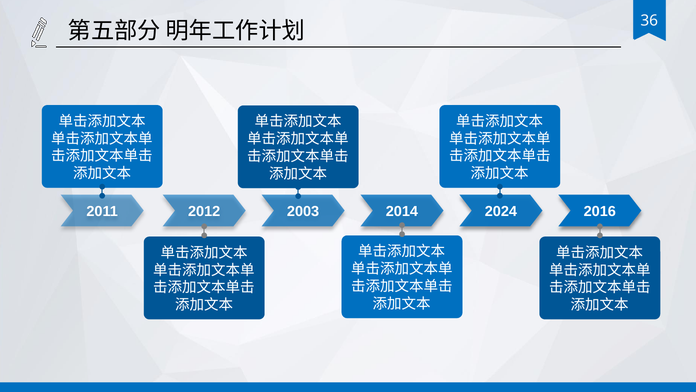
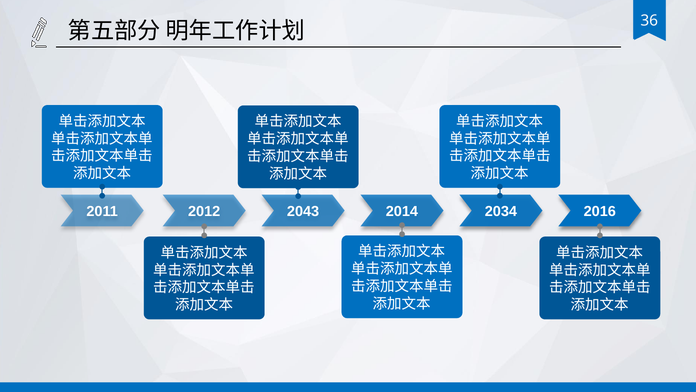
2003: 2003 -> 2043
2024: 2024 -> 2034
